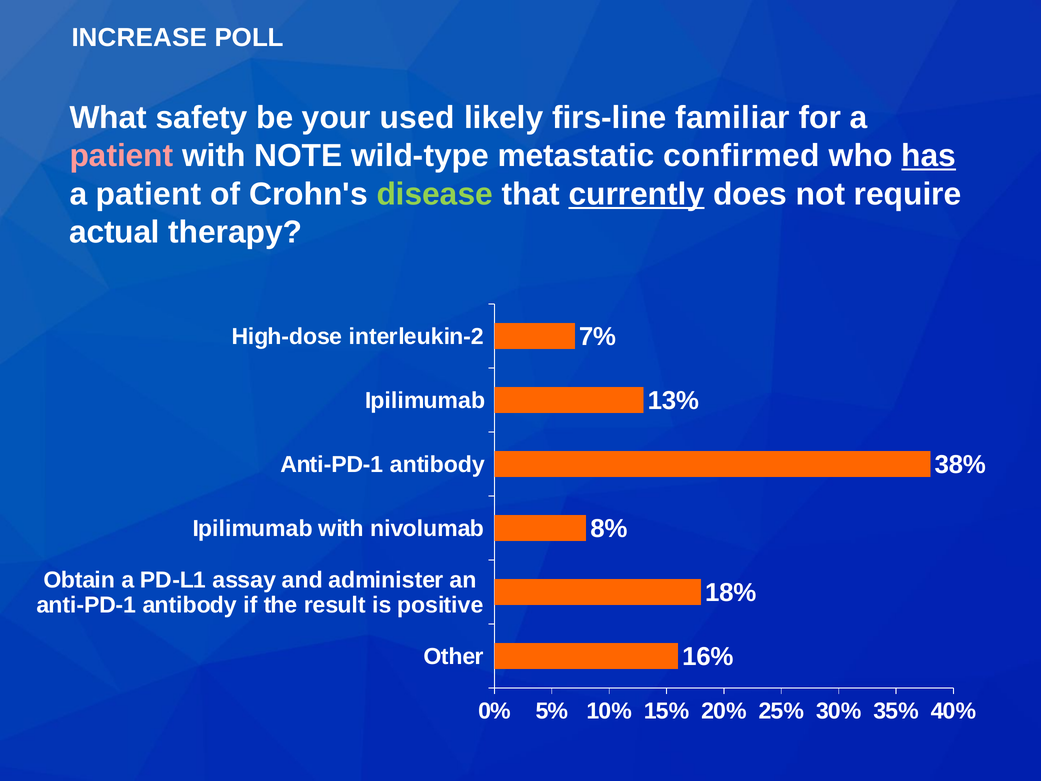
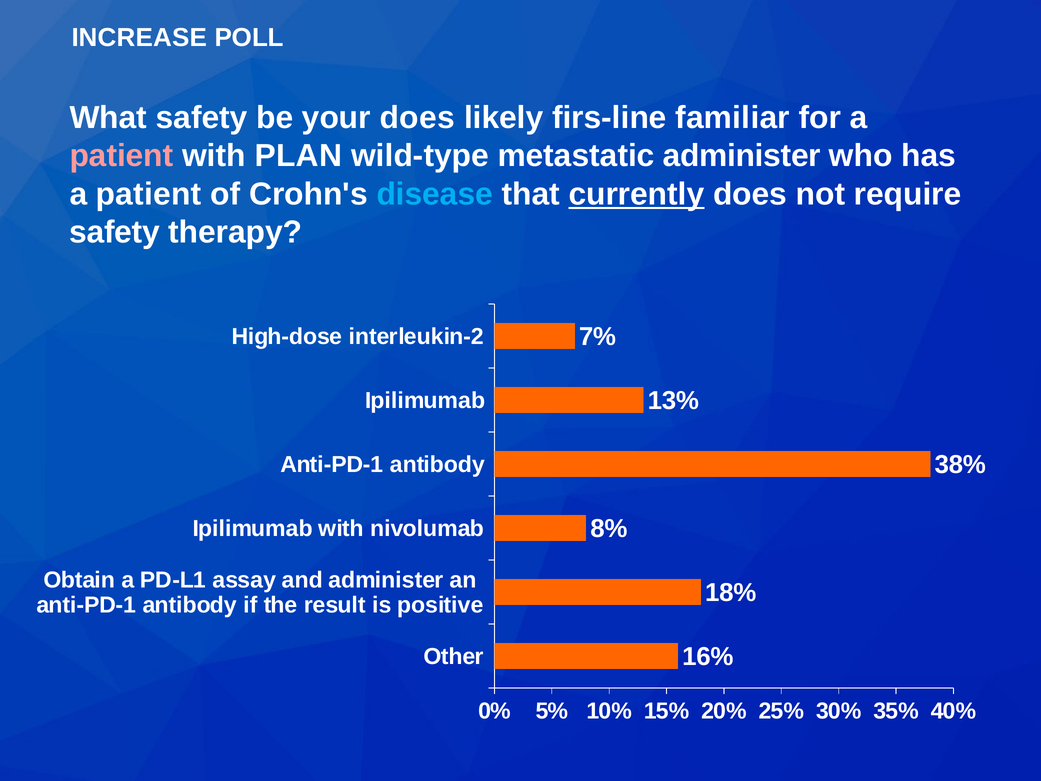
your used: used -> does
NOTE: NOTE -> PLAN
metastatic confirmed: confirmed -> administer
has underline: present -> none
disease colour: light green -> light blue
actual at (115, 232): actual -> safety
